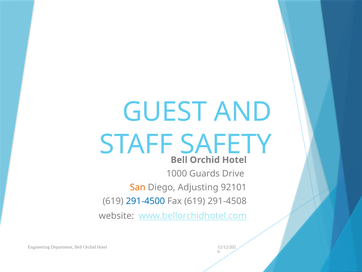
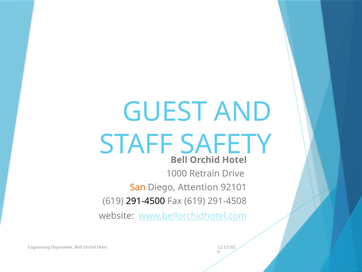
Guards: Guards -> Retrain
Adjusting: Adjusting -> Attention
291-4500 colour: blue -> black
